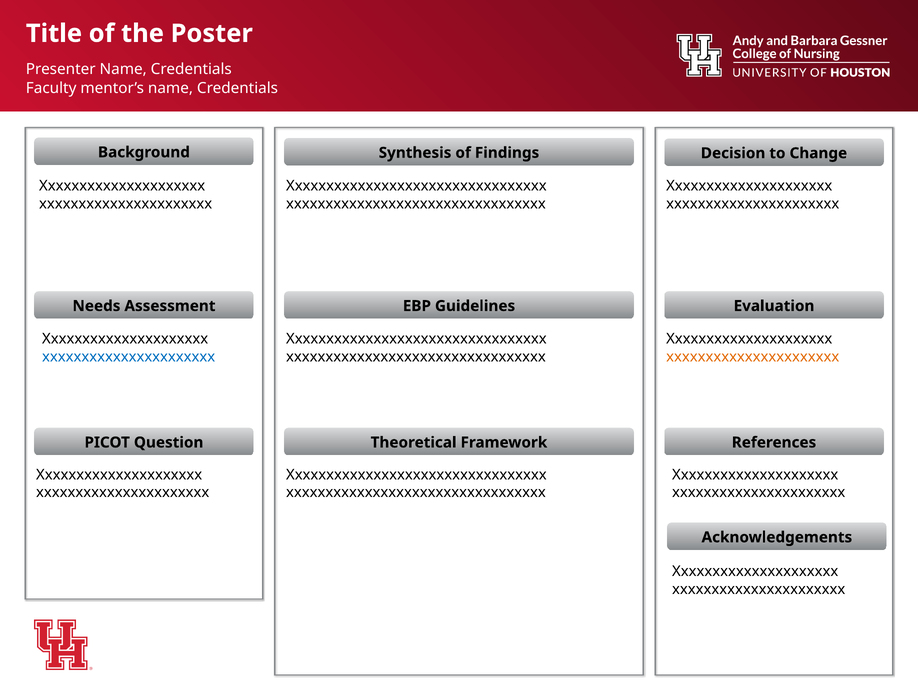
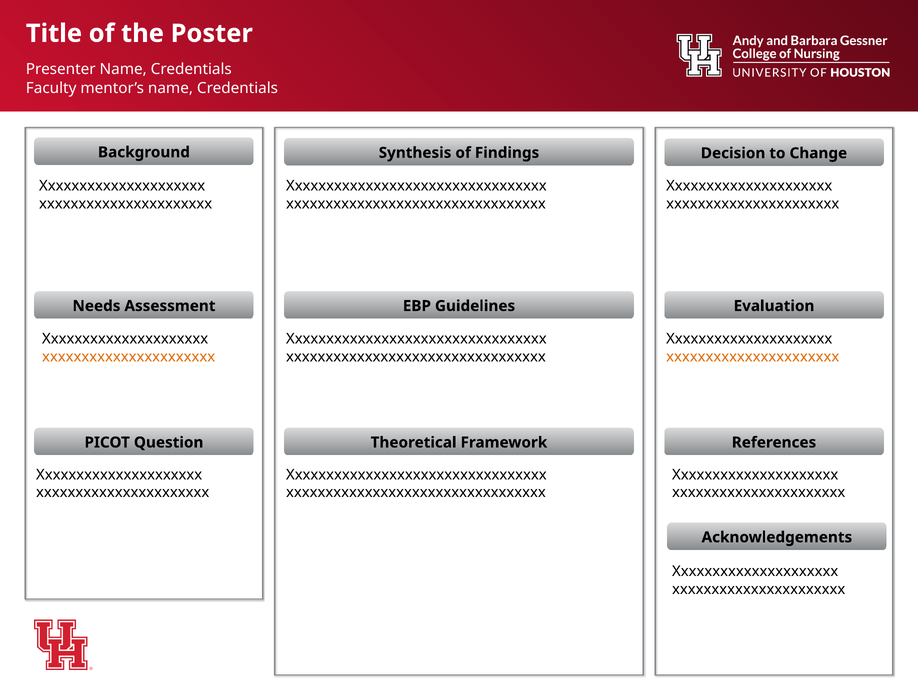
xxxxxxxxxxxxxxxxxxxxxx at (129, 357) colour: blue -> orange
